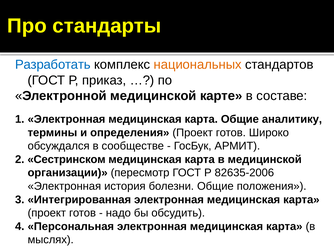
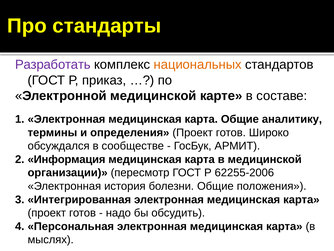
Разработать colour: blue -> purple
Сестринском: Сестринском -> Информация
82635-2006: 82635-2006 -> 62255-2006
